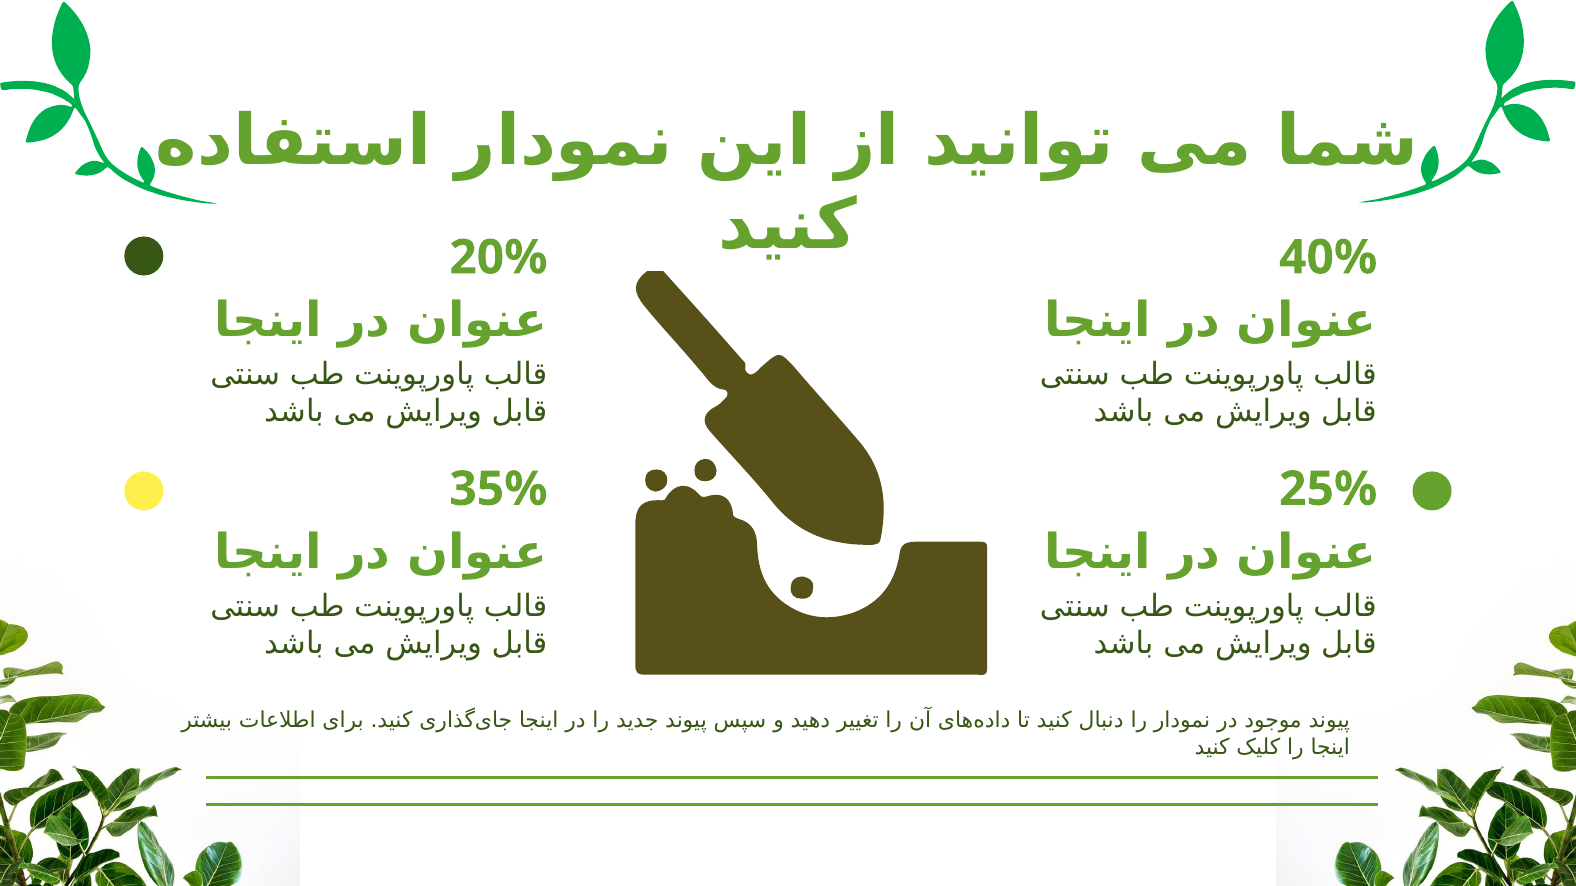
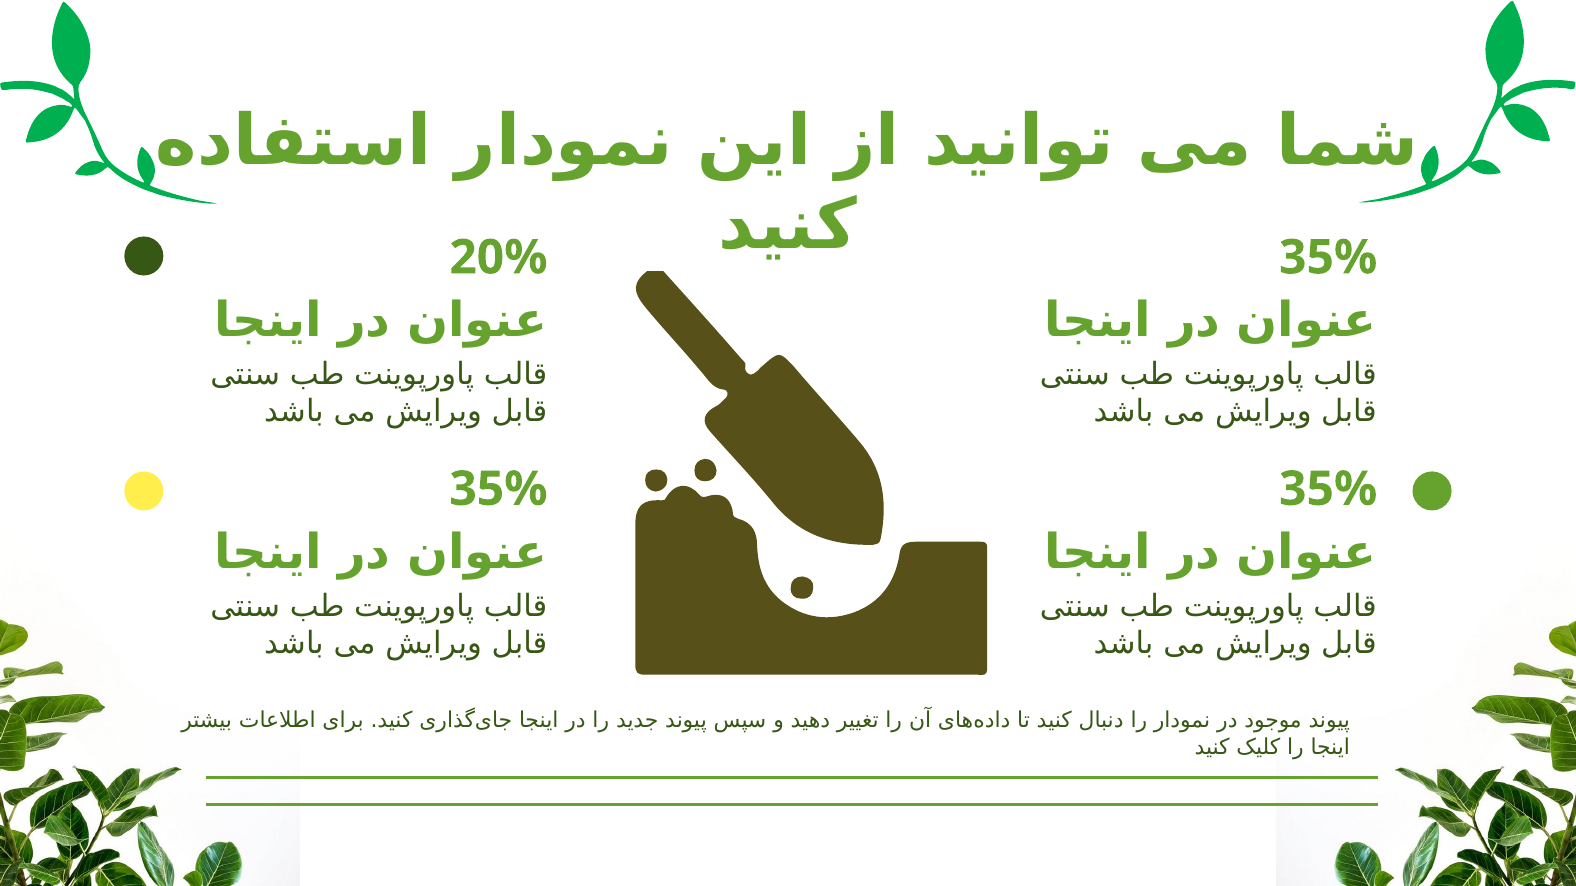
20% 40%: 40% -> 35%
25% at (1328, 489): 25% -> 35%
